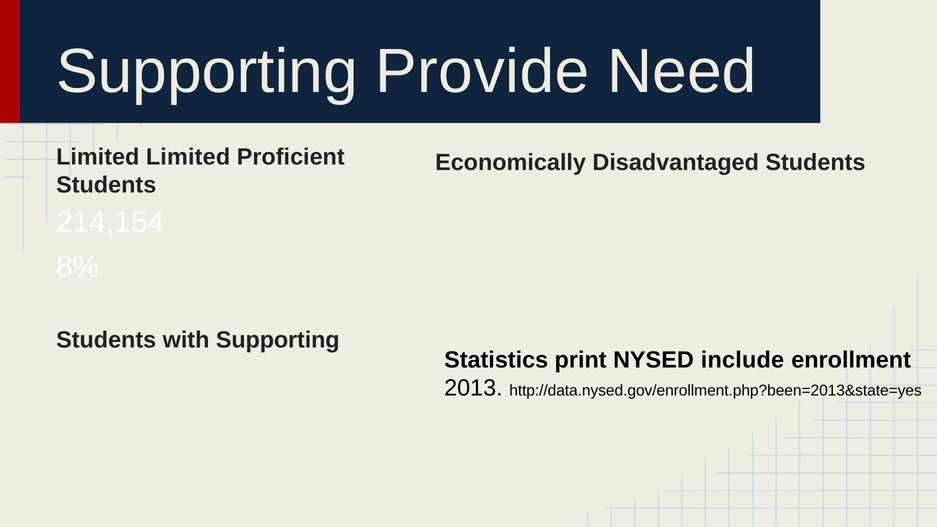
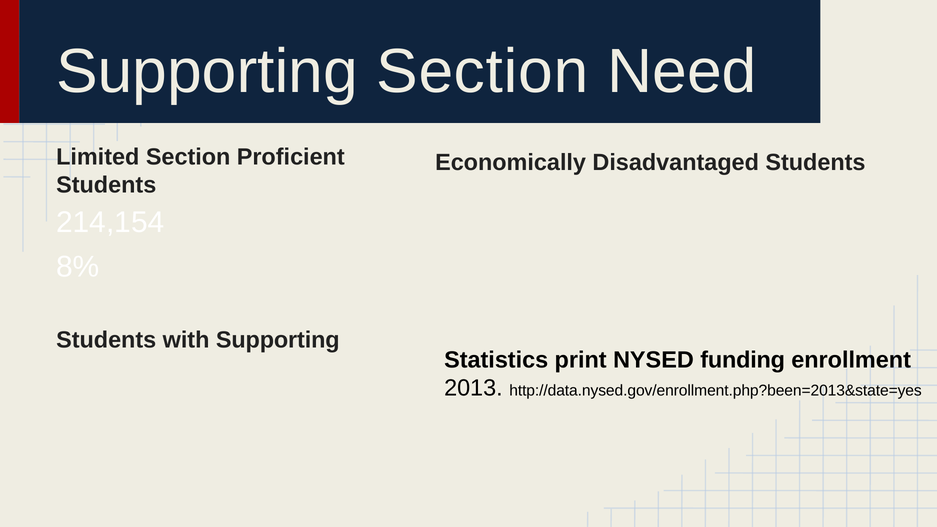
Supporting Provide: Provide -> Section
Limited Limited: Limited -> Section
include: include -> funding
